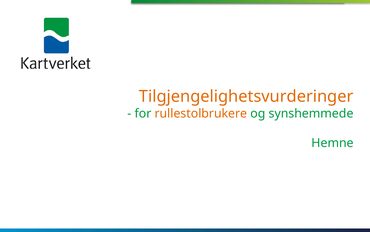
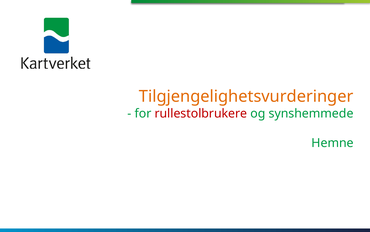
rullestolbrukere colour: orange -> red
